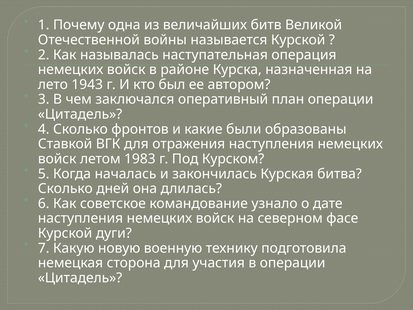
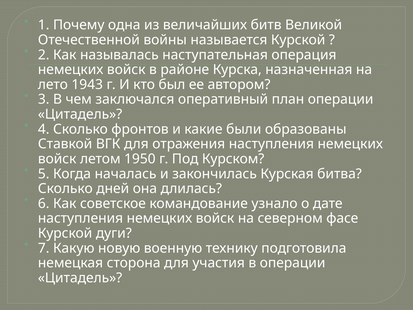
1983: 1983 -> 1950
